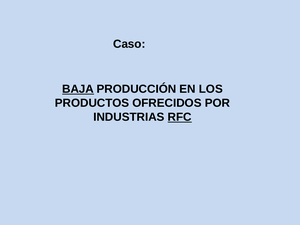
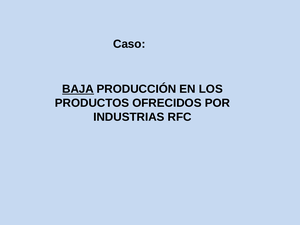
RFC underline: present -> none
